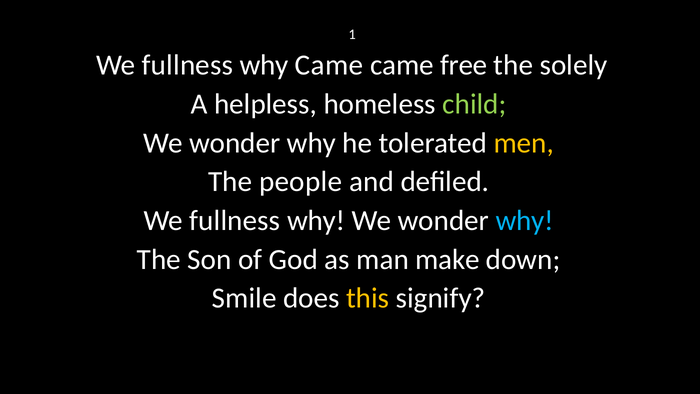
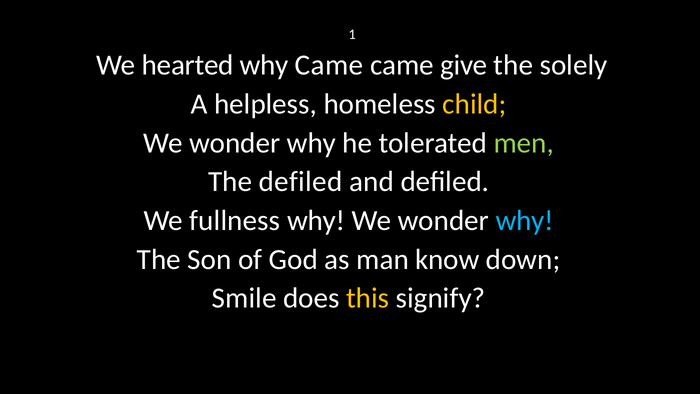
fullness at (187, 65): fullness -> hearted
free: free -> give
child colour: light green -> yellow
men colour: yellow -> light green
The people: people -> defiled
make: make -> know
